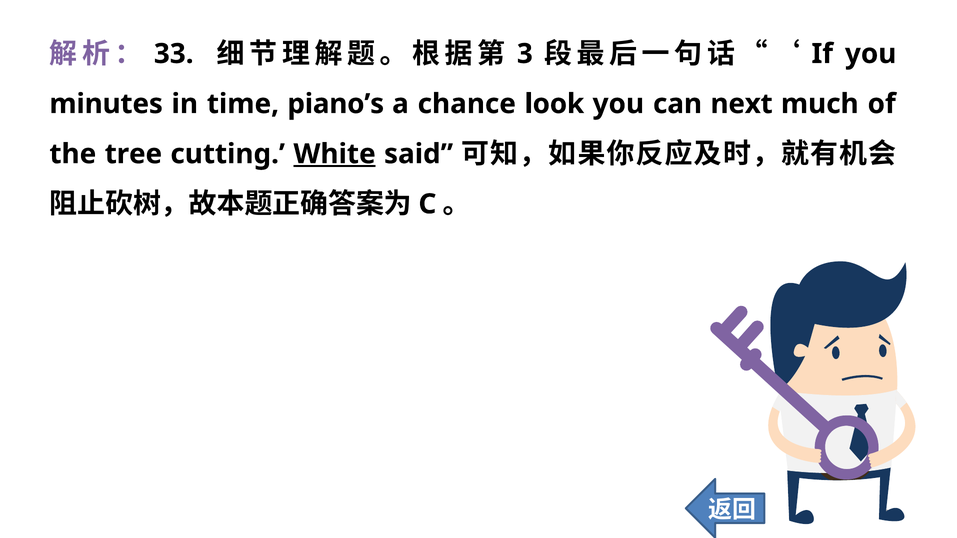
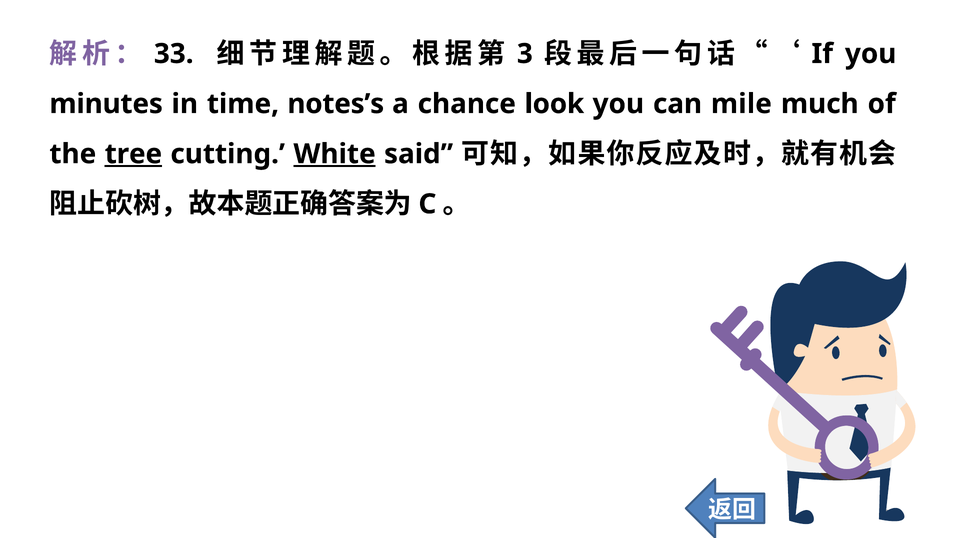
piano’s: piano’s -> notes’s
next: next -> mile
tree underline: none -> present
